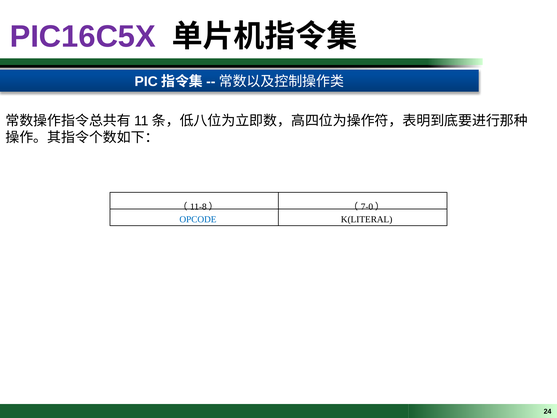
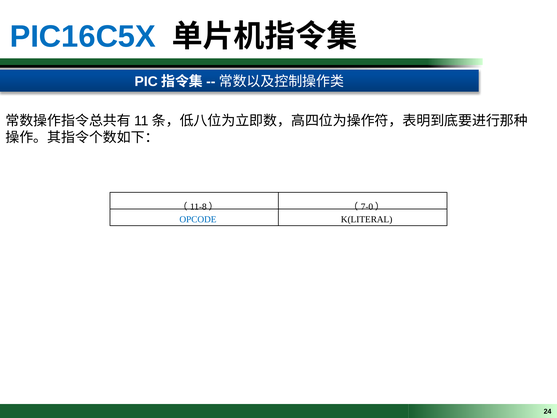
PIC16C5X colour: purple -> blue
